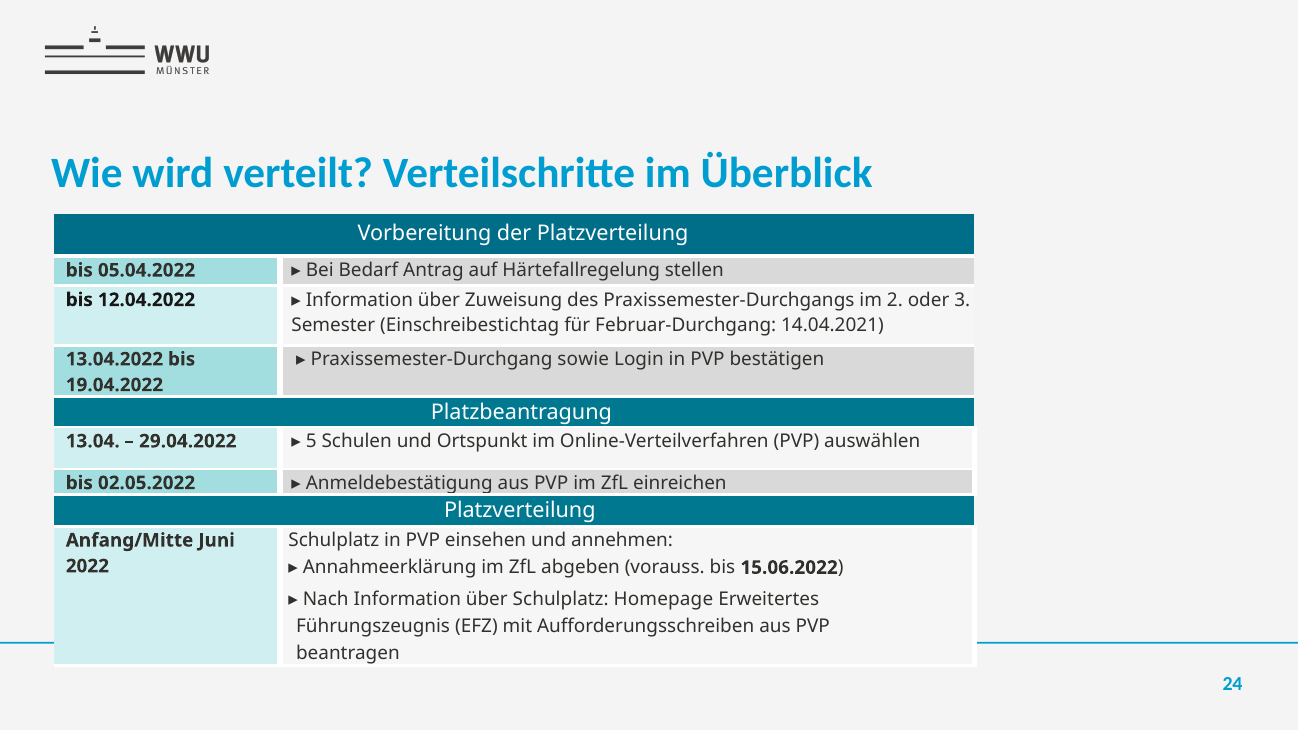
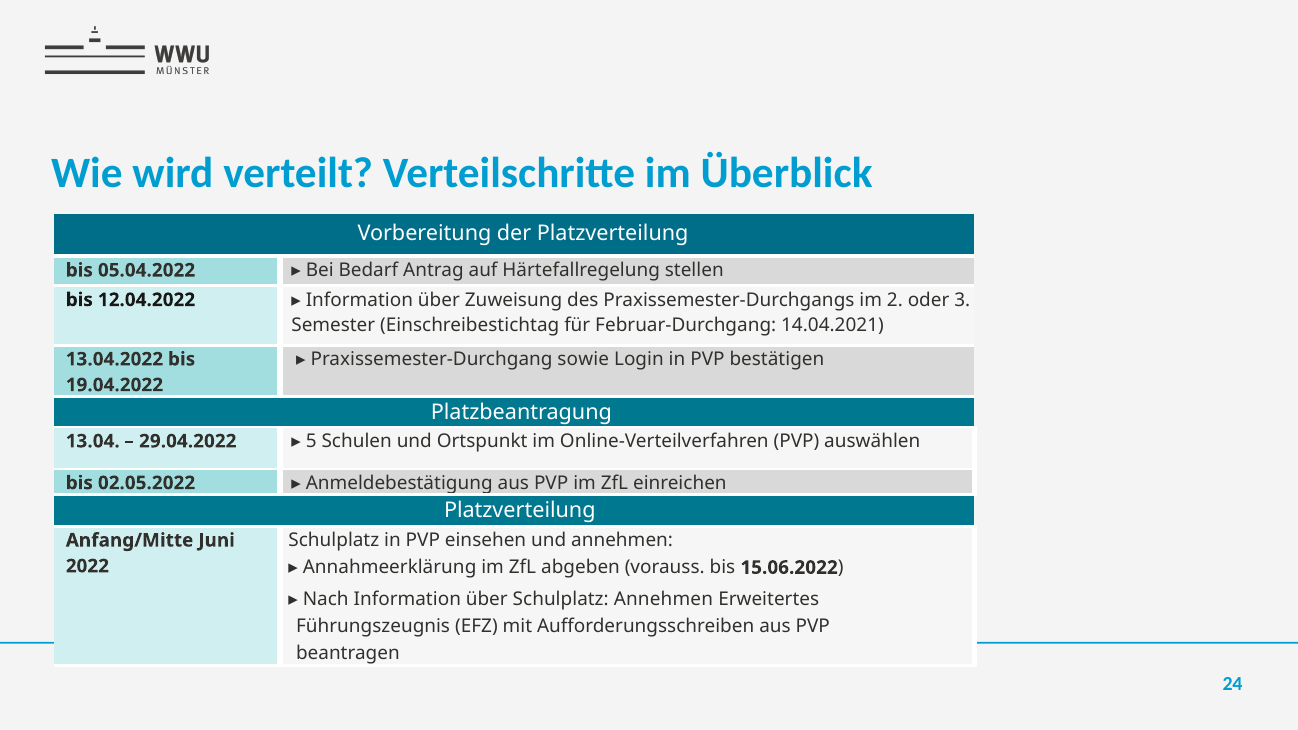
Schulplatz Homepage: Homepage -> Annehmen
